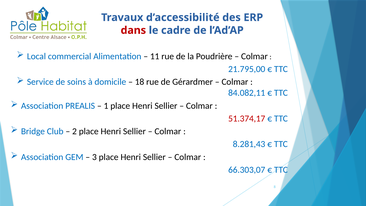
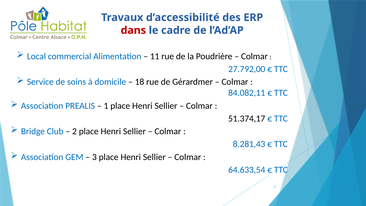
21.795,00: 21.795,00 -> 27.792,00
51.374,17 colour: red -> black
66.303,07: 66.303,07 -> 64.633,54
